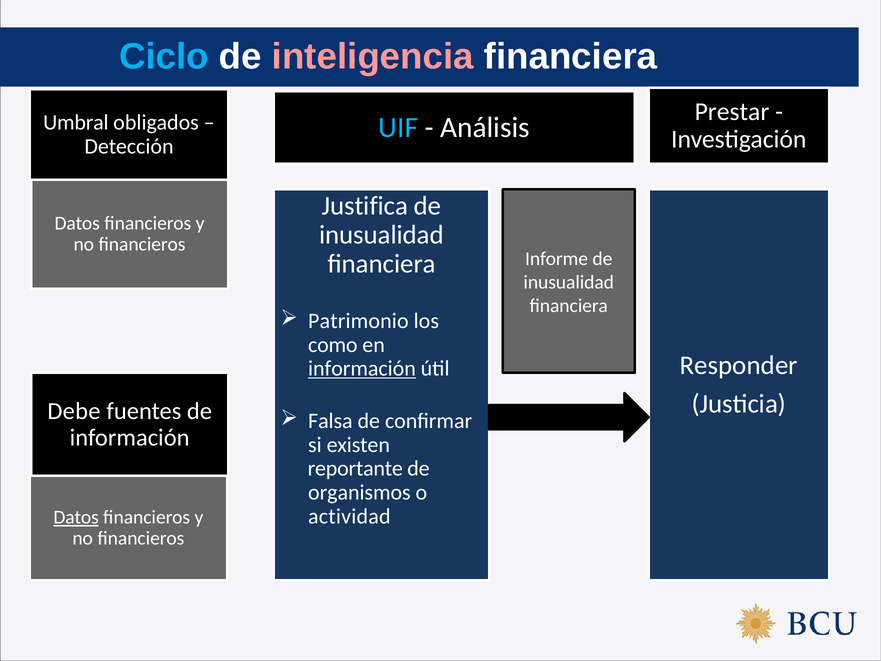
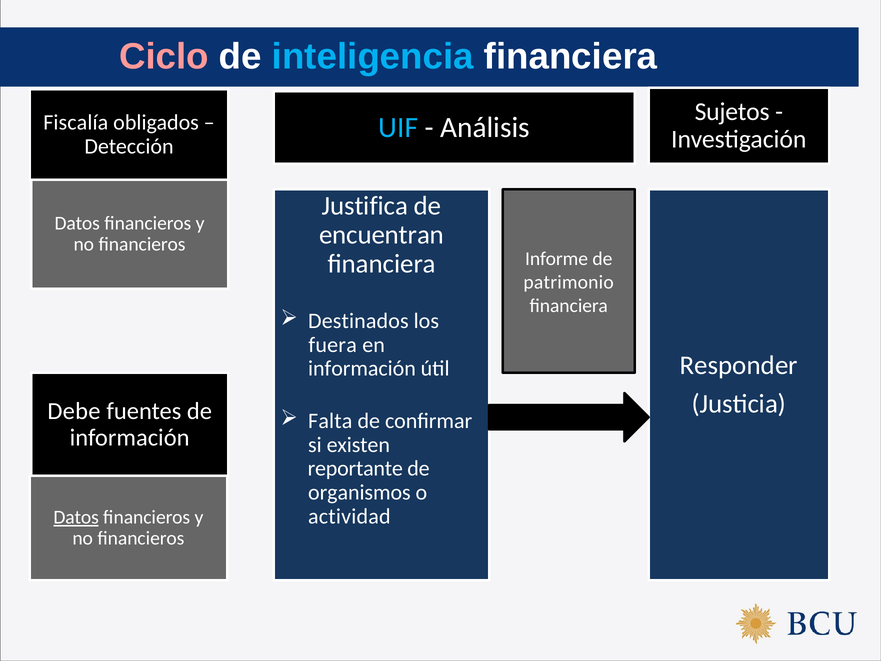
Ciclo colour: light blue -> pink
inteligencia colour: pink -> light blue
Prestar: Prestar -> Sujetos
Umbral: Umbral -> Fiscalía
inusualidad at (382, 235): inusualidad -> encuentran
inusualidad at (569, 282): inusualidad -> patrimonio
Patrimonio: Patrimonio -> Destinados
como: como -> fuera
información at (362, 368) underline: present -> none
Falsa: Falsa -> Falta
